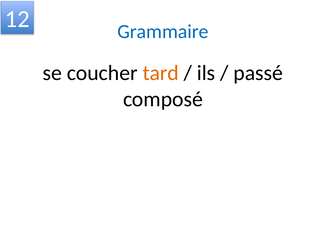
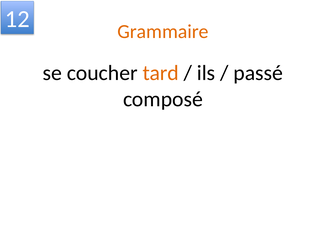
Grammaire colour: blue -> orange
